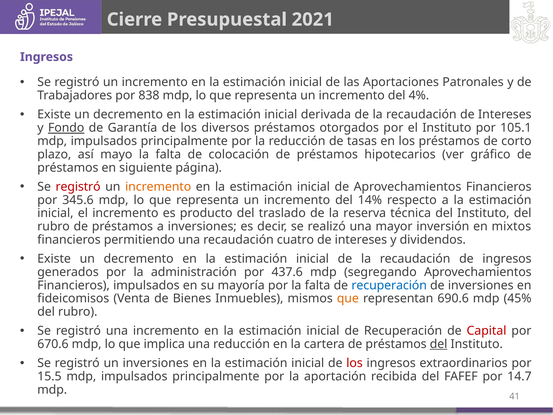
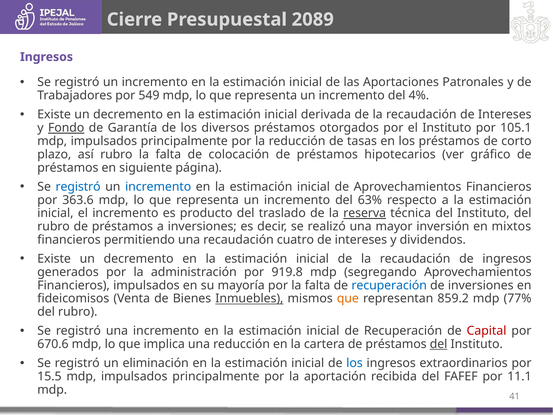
2021: 2021 -> 2089
838: 838 -> 549
así mayo: mayo -> rubro
registró at (78, 187) colour: red -> blue
incremento at (158, 187) colour: orange -> blue
345.6: 345.6 -> 363.6
14%: 14% -> 63%
reserva underline: none -> present
437.6: 437.6 -> 919.8
Inmuebles underline: none -> present
690.6: 690.6 -> 859.2
45%: 45% -> 77%
un inversiones: inversiones -> eliminación
los at (355, 363) colour: red -> blue
14.7: 14.7 -> 11.1
